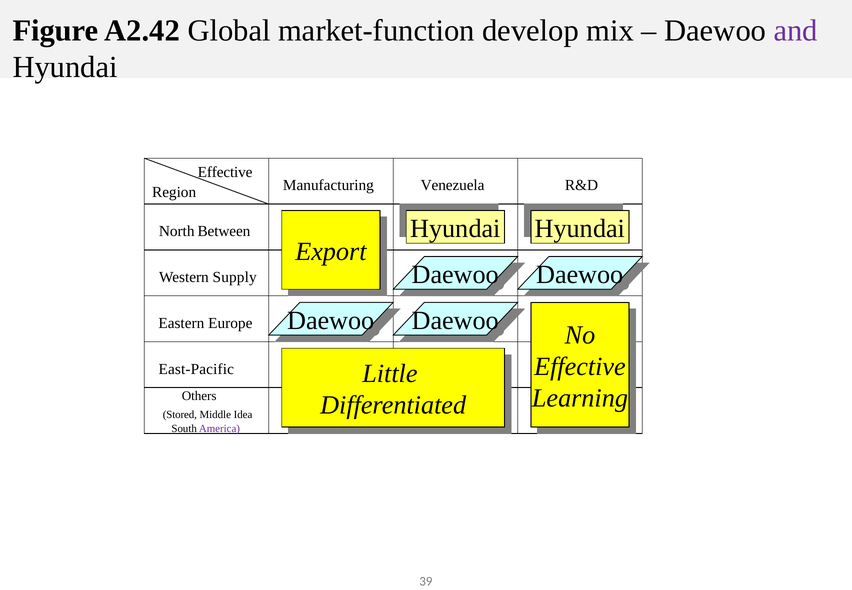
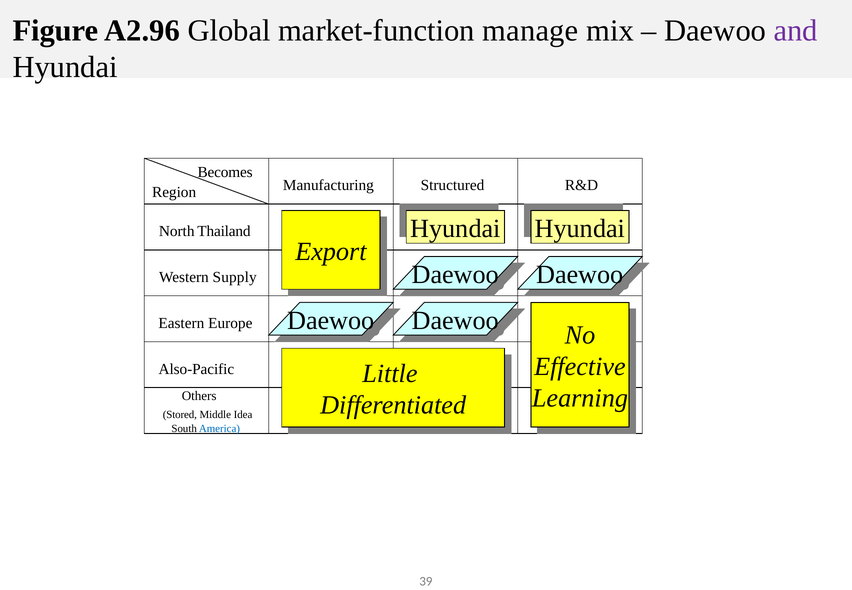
A2.42: A2.42 -> A2.96
develop: develop -> manage
Effective at (225, 172): Effective -> Becomes
Venezuela: Venezuela -> Structured
Between: Between -> Thailand
East-Pacific: East-Pacific -> Also-Pacific
America colour: purple -> blue
